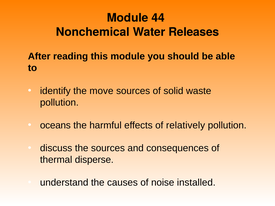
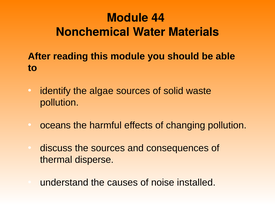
Releases: Releases -> Materials
move: move -> algae
relatively: relatively -> changing
